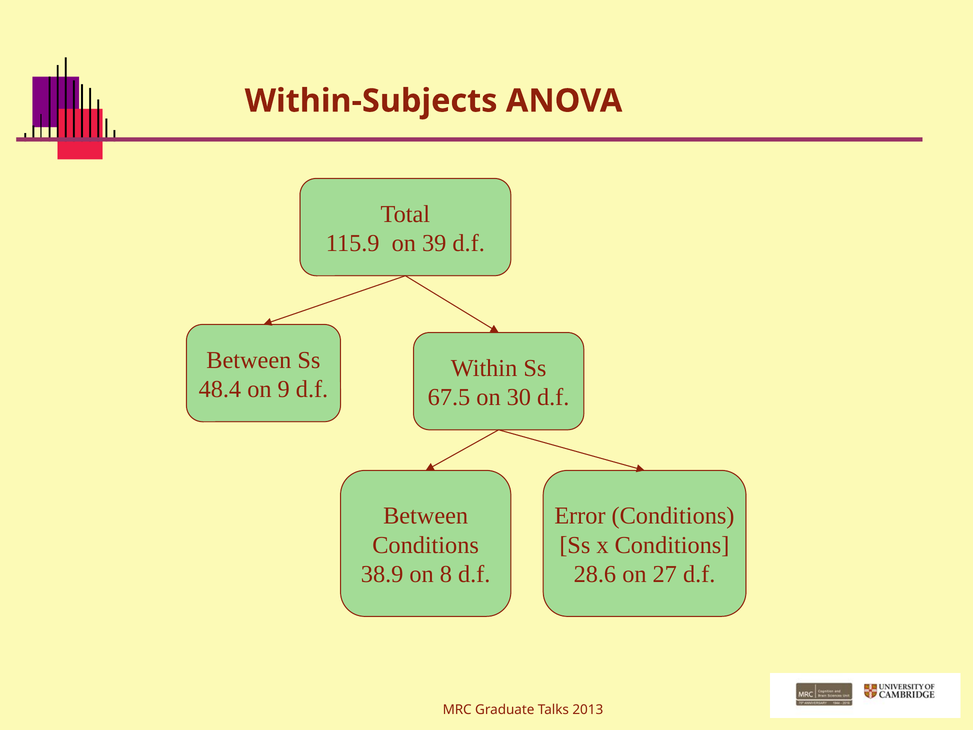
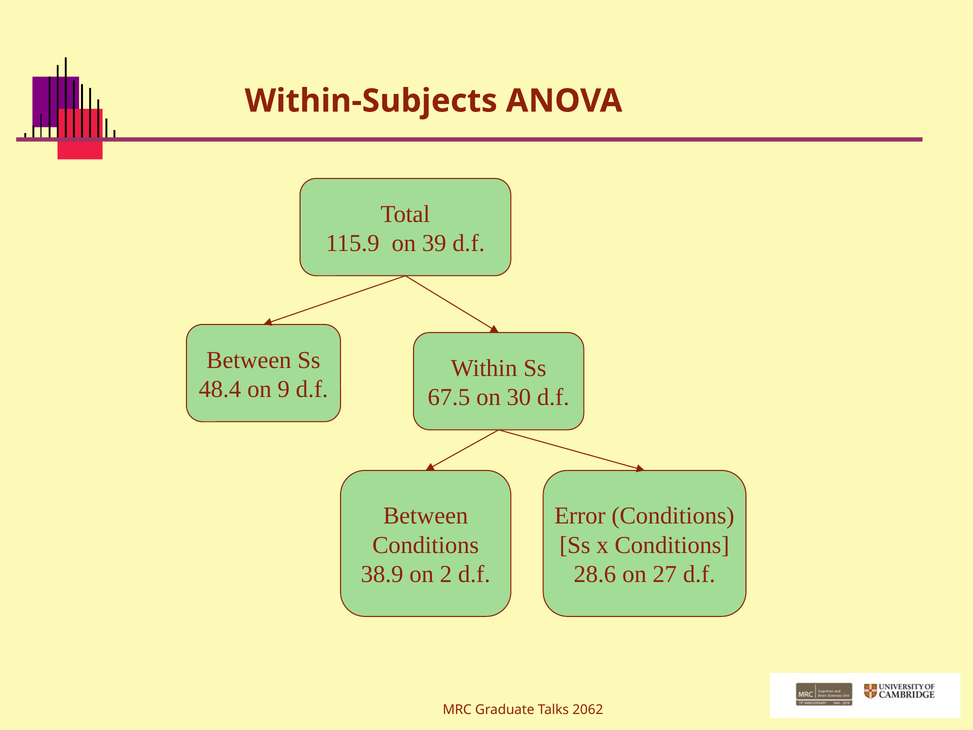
8: 8 -> 2
2013: 2013 -> 2062
